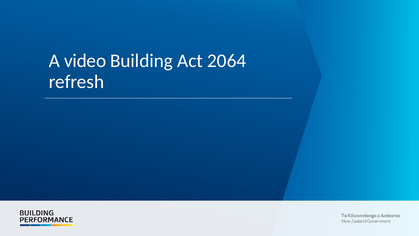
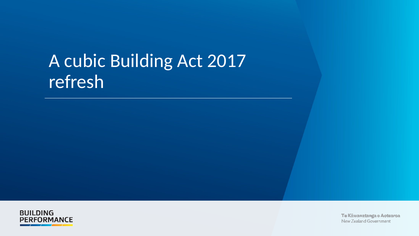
video: video -> cubic
2064: 2064 -> 2017
